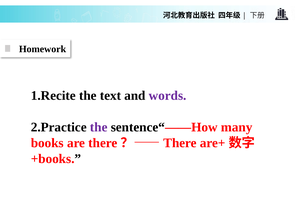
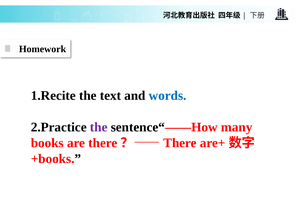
words colour: purple -> blue
